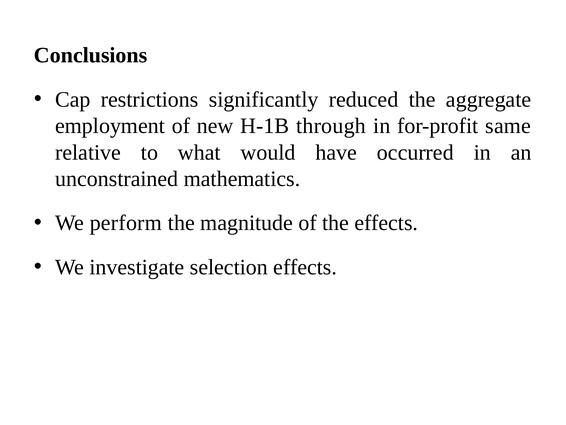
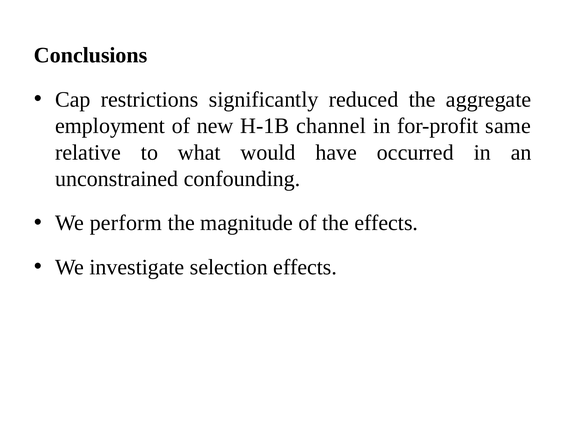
through: through -> channel
mathematics: mathematics -> confounding
